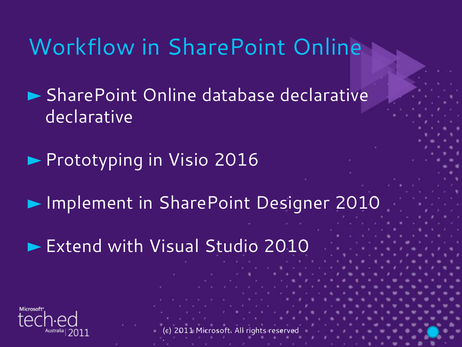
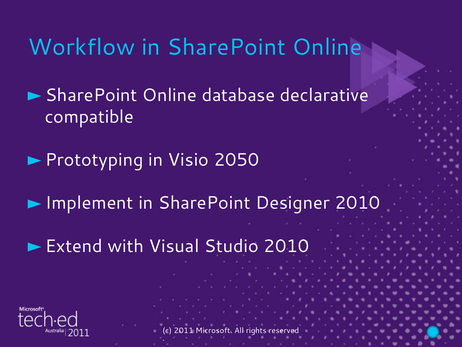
declarative at (89, 117): declarative -> compatible
2016: 2016 -> 2050
